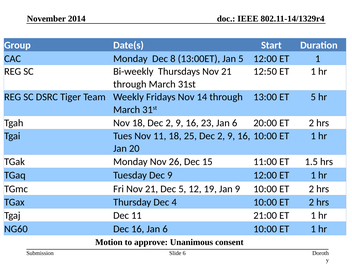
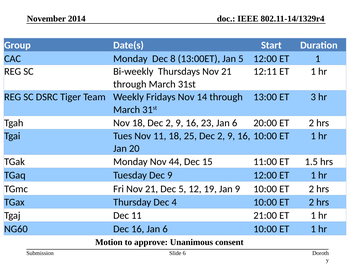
12:50: 12:50 -> 12:11
ET 5: 5 -> 3
26: 26 -> 44
